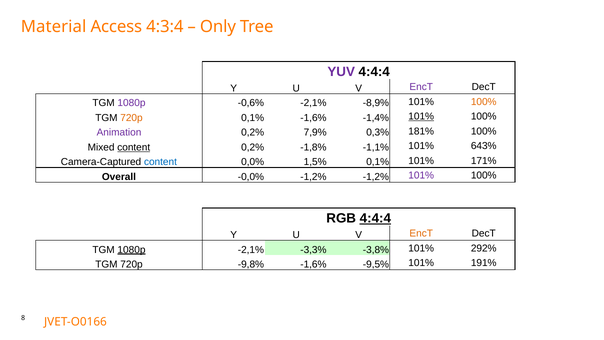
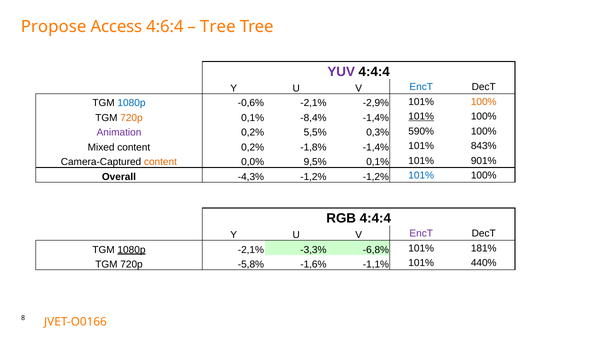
Material: Material -> Propose
4:3:4: 4:3:4 -> 4:6:4
Only at (218, 27): Only -> Tree
EncT at (421, 87) colour: purple -> blue
1080p at (131, 103) colour: purple -> blue
-8,9%: -8,9% -> -2,9%
0,1% -1,6%: -1,6% -> -8,4%
7,9%: 7,9% -> 5,5%
181%: 181% -> 590%
content at (134, 147) underline: present -> none
-1,8% -1,1%: -1,1% -> -1,4%
643%: 643% -> 843%
content at (160, 162) colour: blue -> orange
1,5%: 1,5% -> 9,5%
171%: 171% -> 901%
-0,0%: -0,0% -> -4,3%
101% at (421, 175) colour: purple -> blue
4:4:4 at (375, 218) underline: present -> none
EncT at (421, 233) colour: orange -> purple
-3,8%: -3,8% -> -6,8%
292%: 292% -> 181%
-9,8%: -9,8% -> -5,8%
-9,5%: -9,5% -> -1,1%
191%: 191% -> 440%
